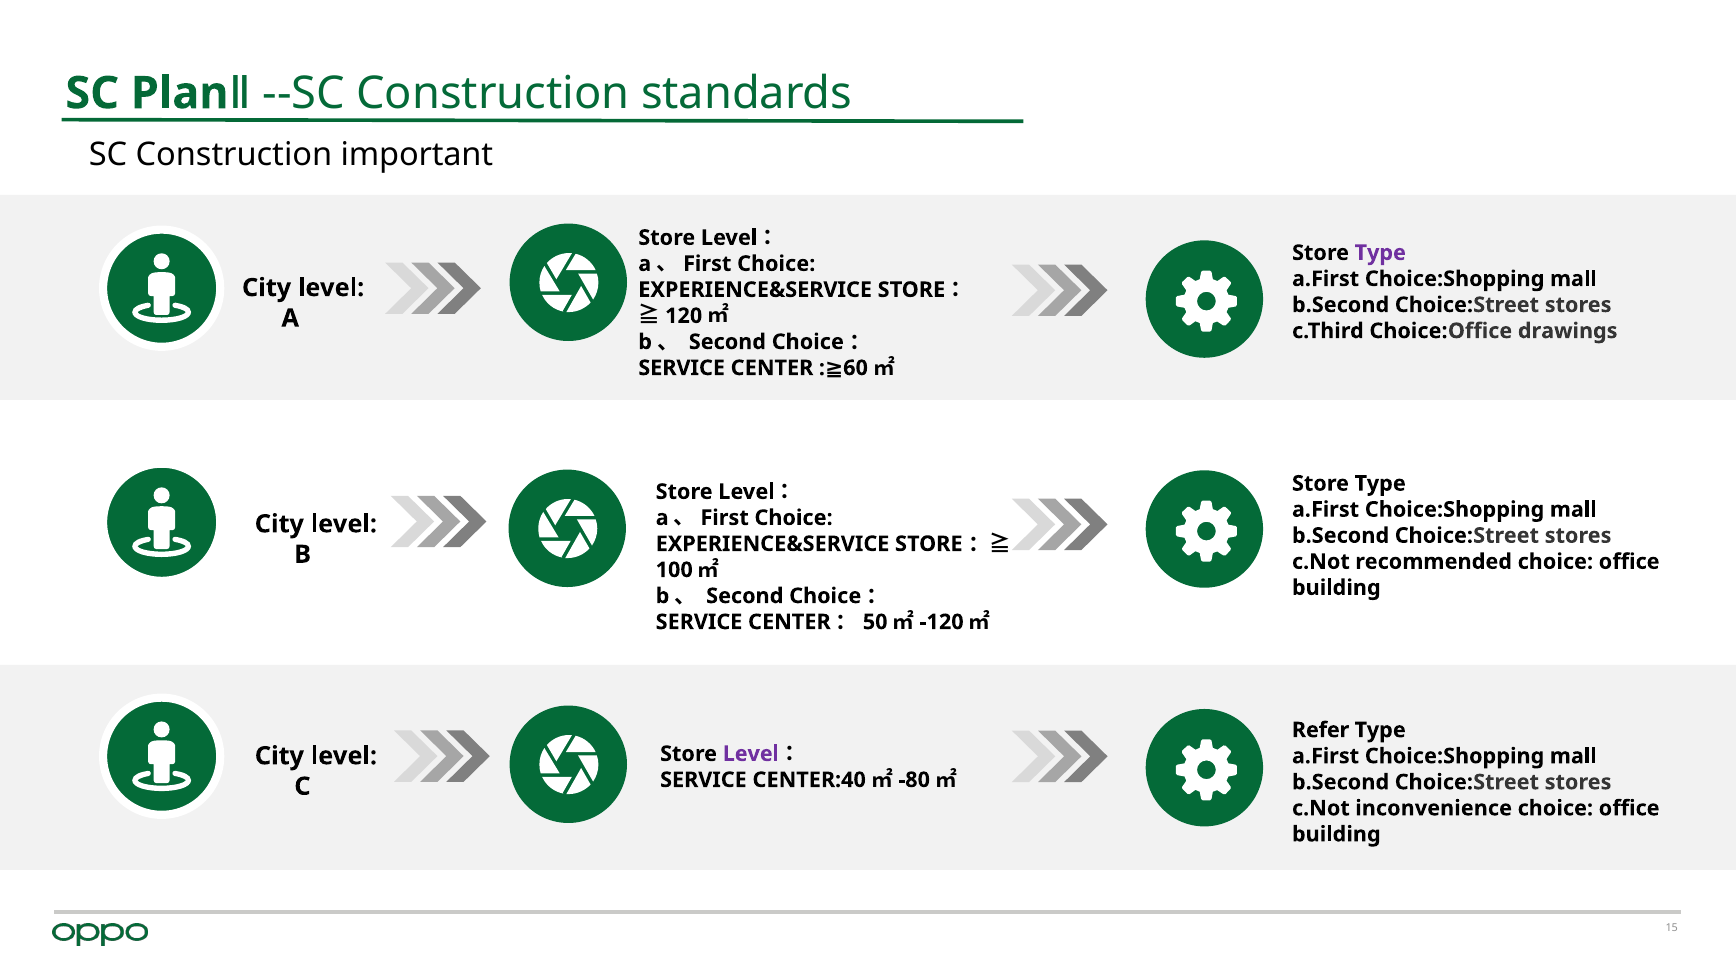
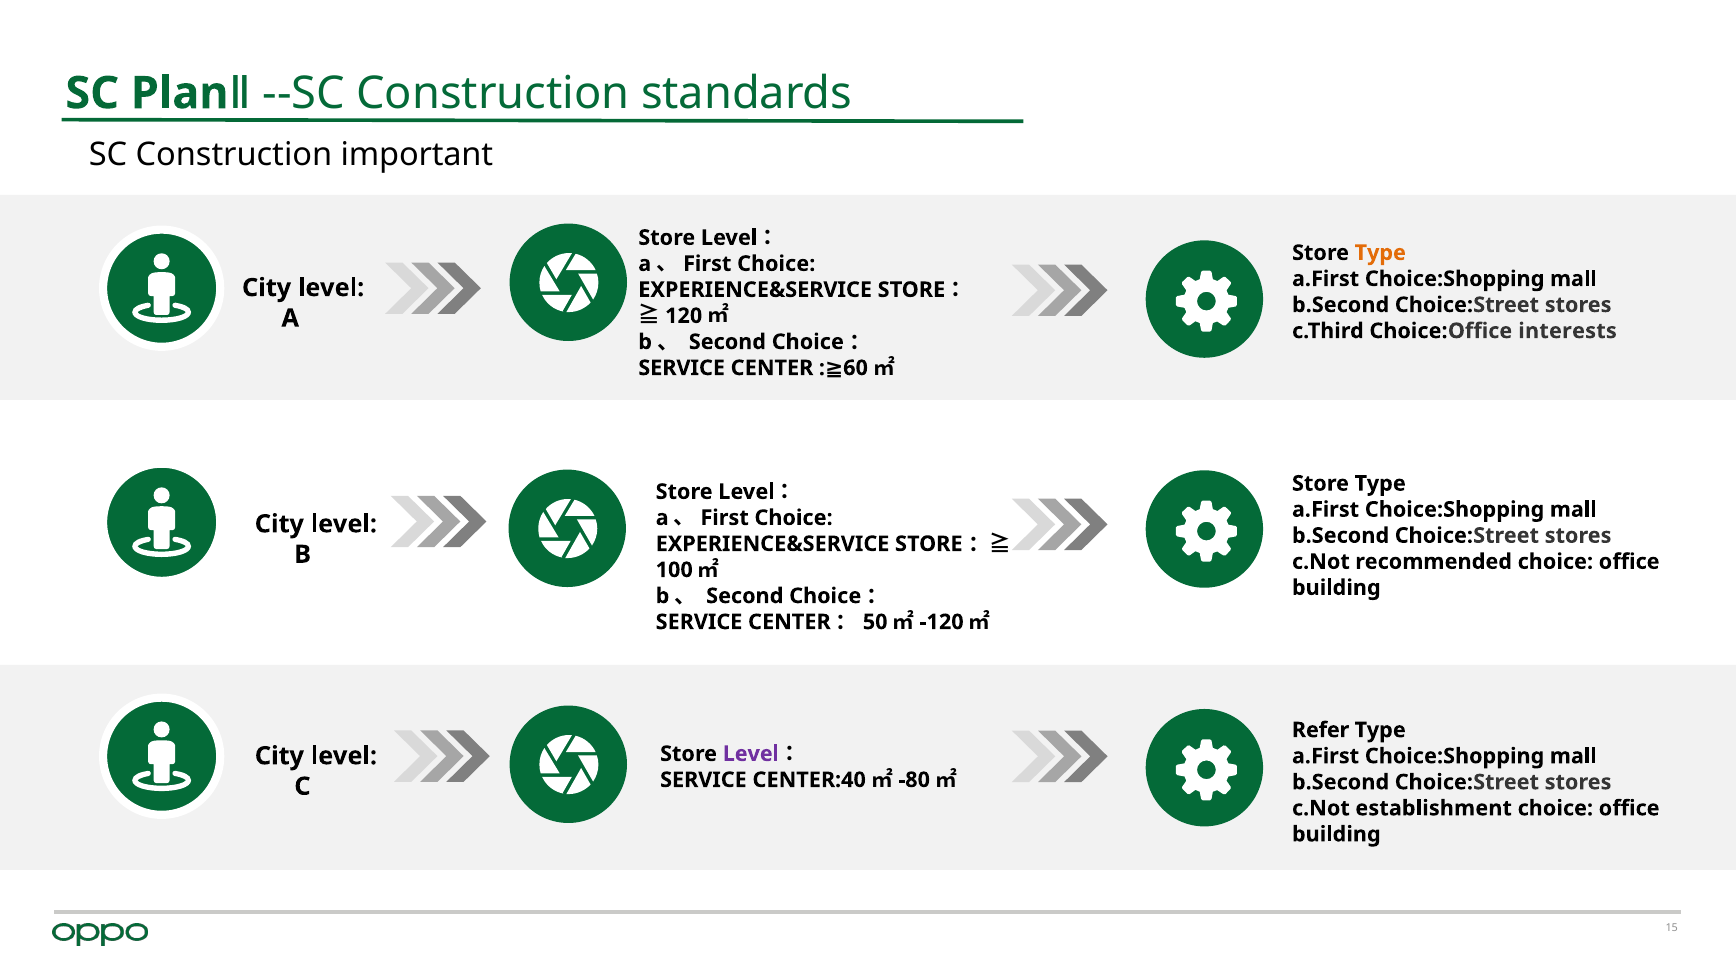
Type at (1380, 253) colour: purple -> orange
drawings: drawings -> interests
inconvenience: inconvenience -> establishment
